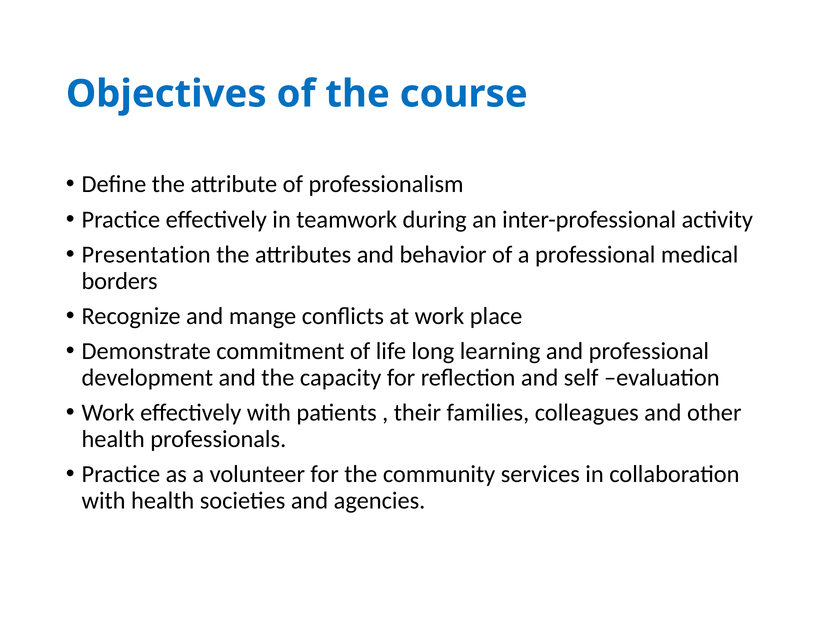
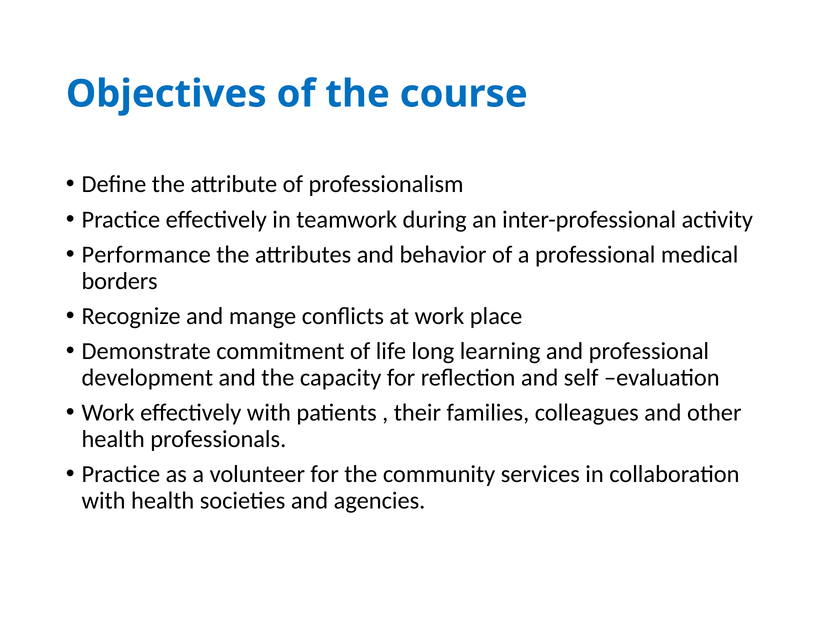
Presentation: Presentation -> Performance
